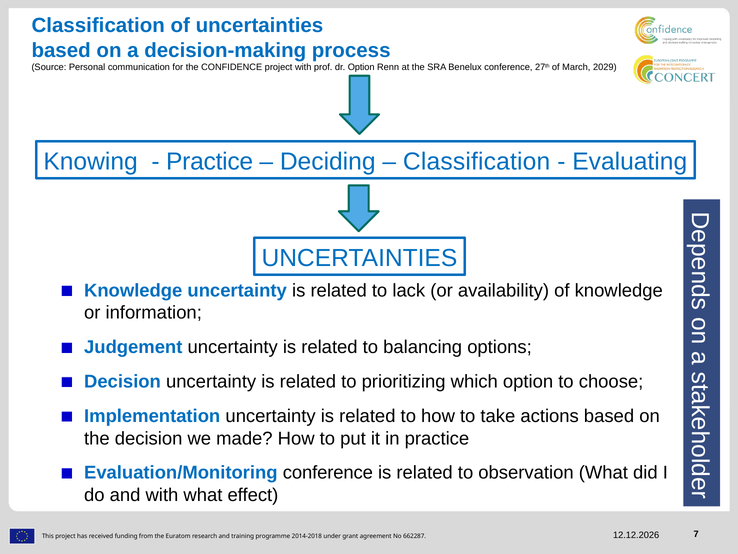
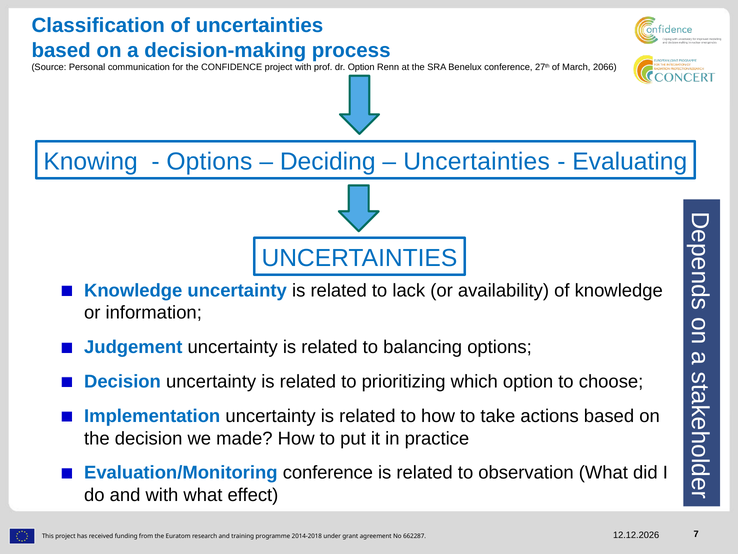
2029: 2029 -> 2066
Practice at (210, 161): Practice -> Options
Classification at (477, 161): Classification -> Uncertainties
